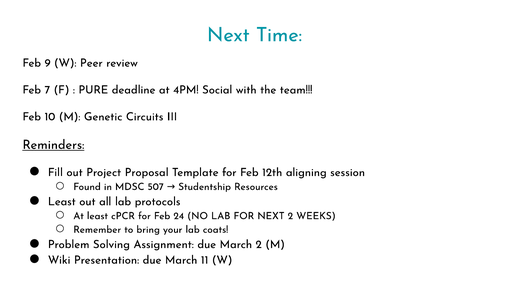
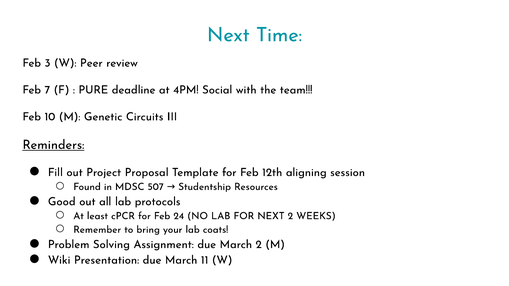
9: 9 -> 3
Least at (62, 202): Least -> Good
